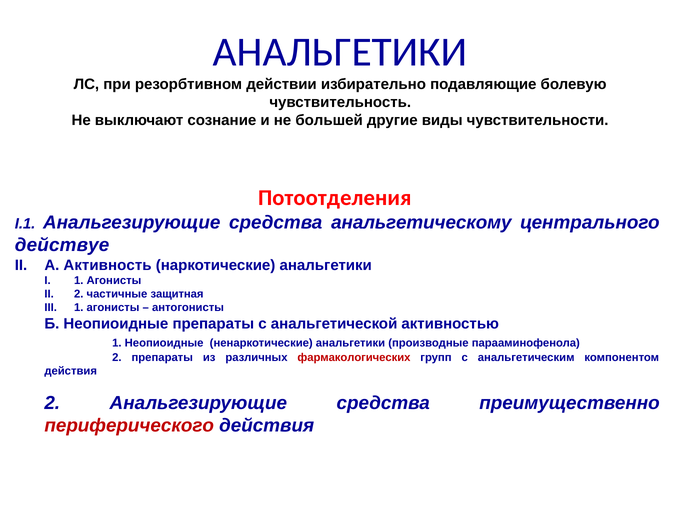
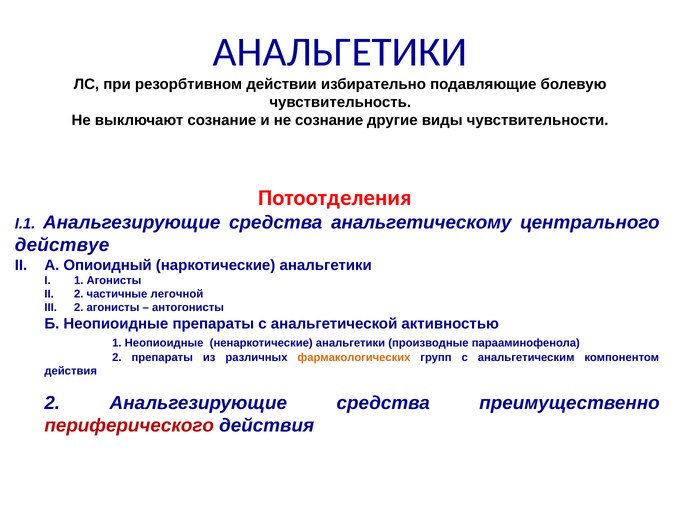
не большей: большей -> сознание
Активность: Активность -> Опиоидный
защитная: защитная -> легочной
1 at (79, 308): 1 -> 2
фармакологических colour: red -> orange
